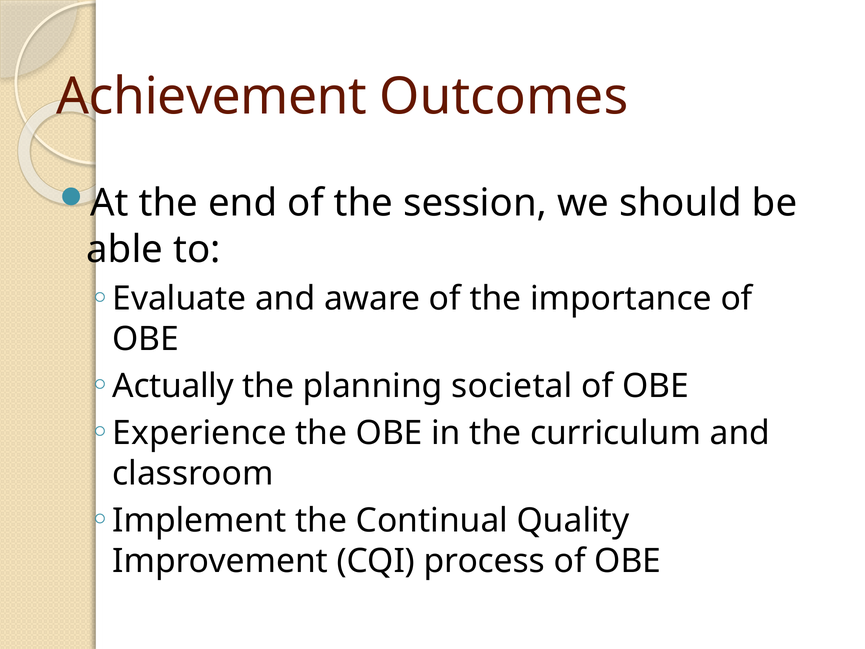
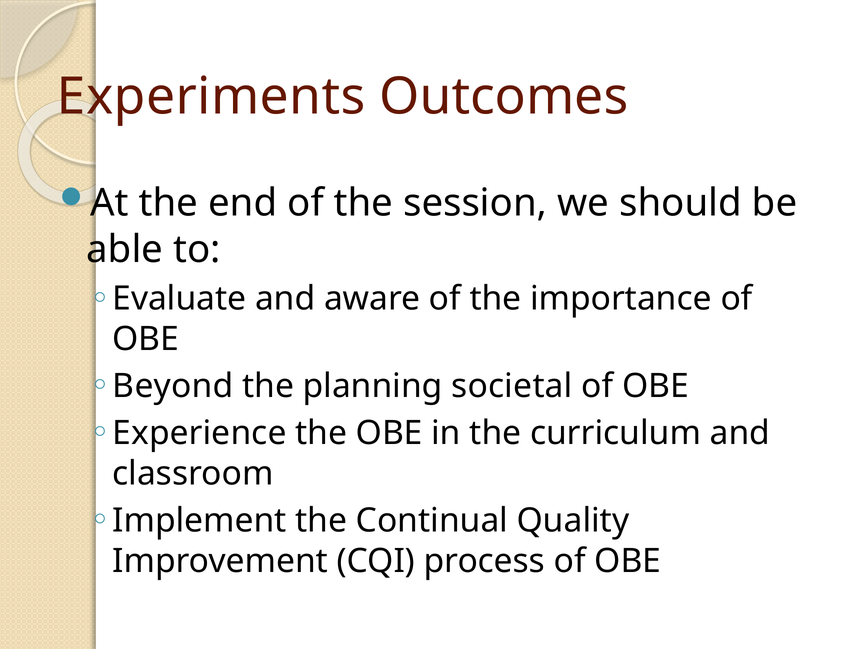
Achievement: Achievement -> Experiments
Actually: Actually -> Beyond
